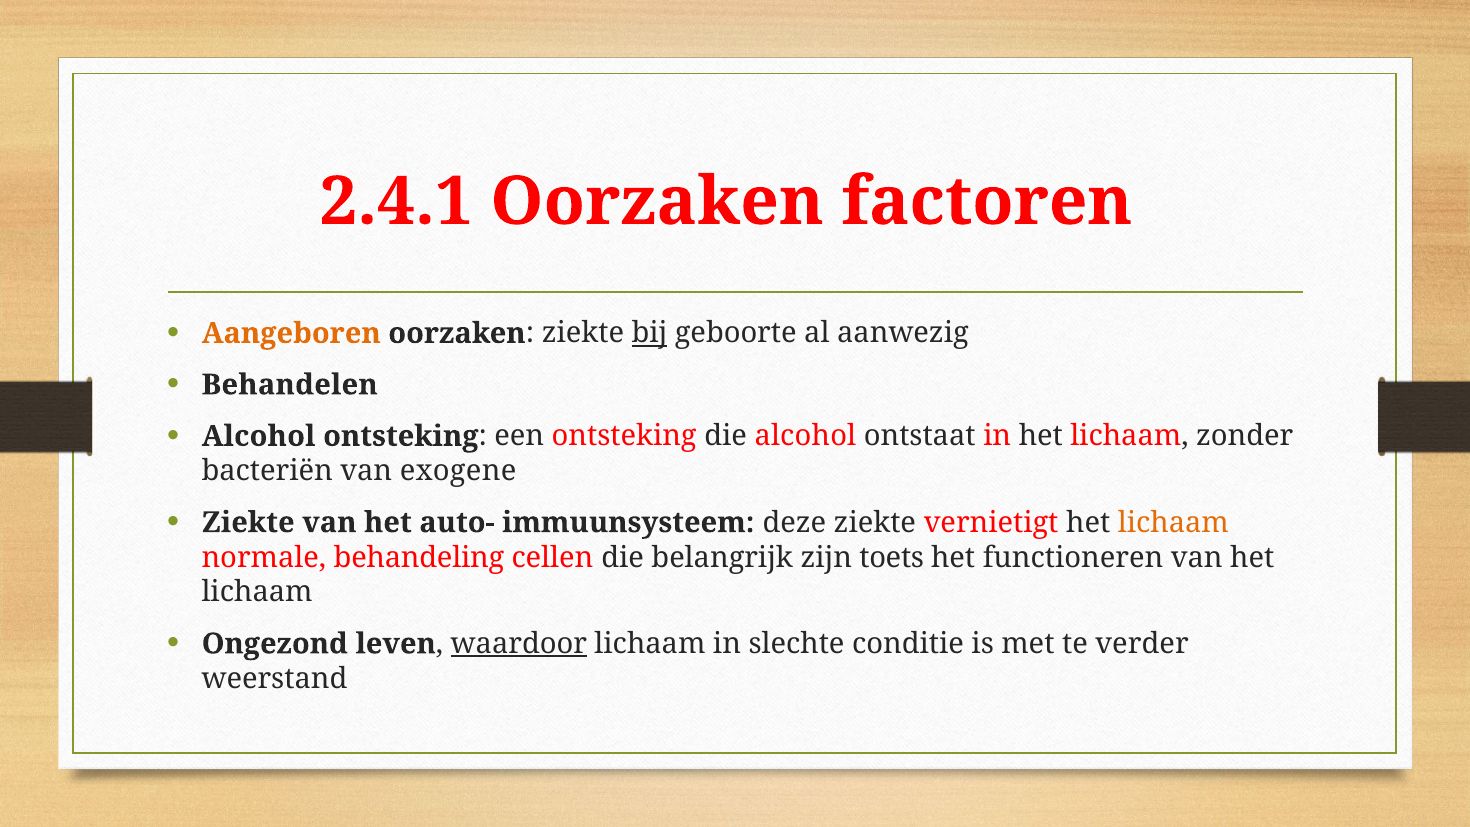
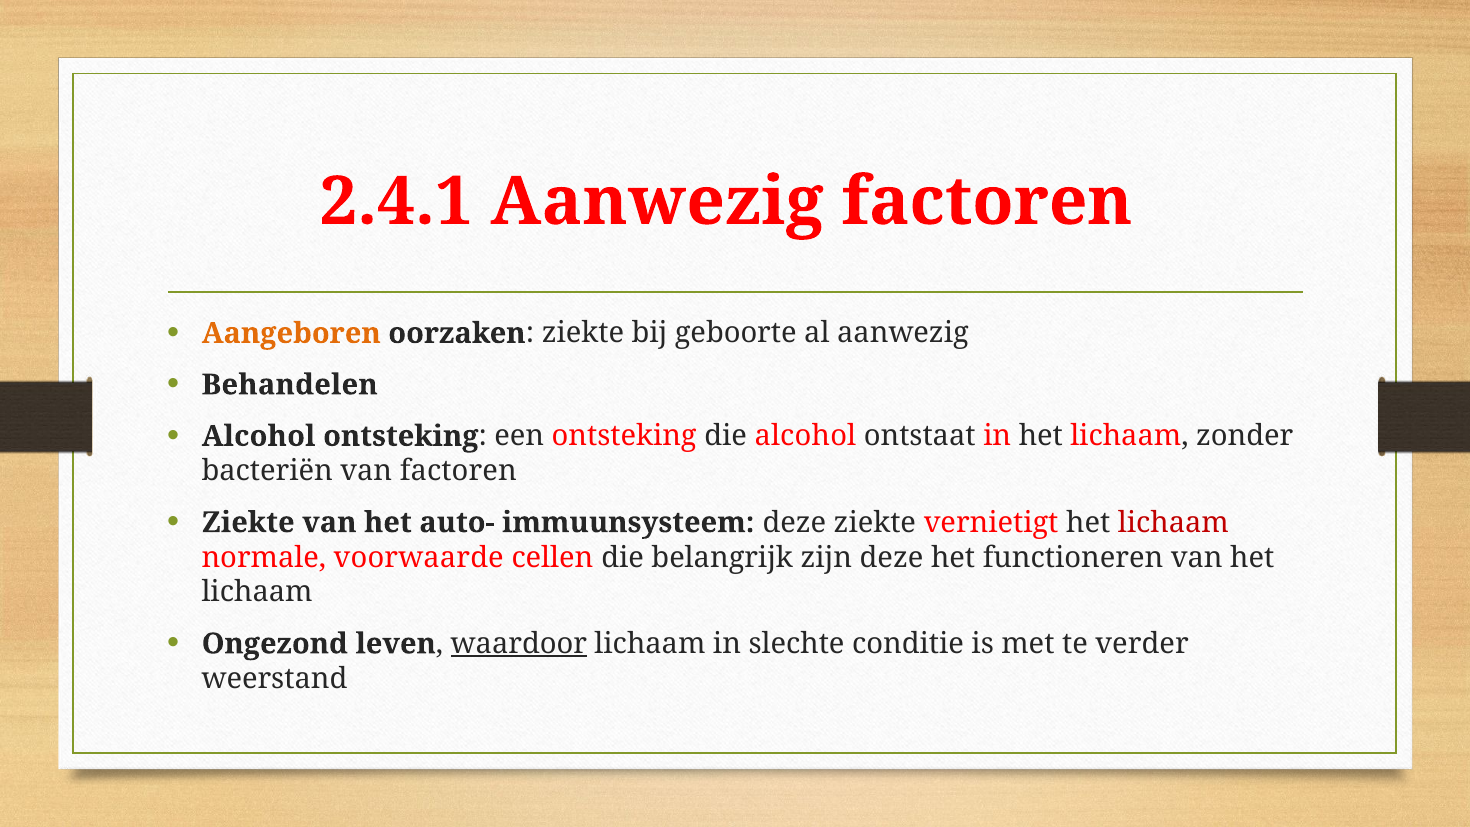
2.4.1 Oorzaken: Oorzaken -> Aanwezig
bij underline: present -> none
van exogene: exogene -> factoren
lichaam at (1173, 523) colour: orange -> red
behandeling: behandeling -> voorwaarde
zijn toets: toets -> deze
